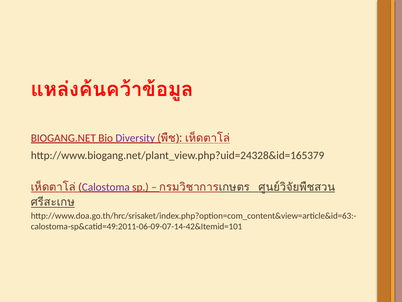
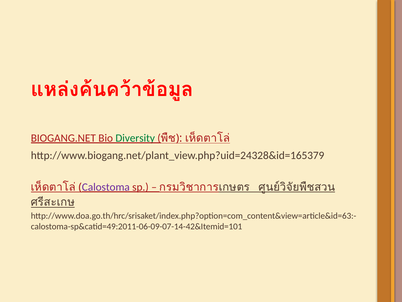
Diversity colour: purple -> green
